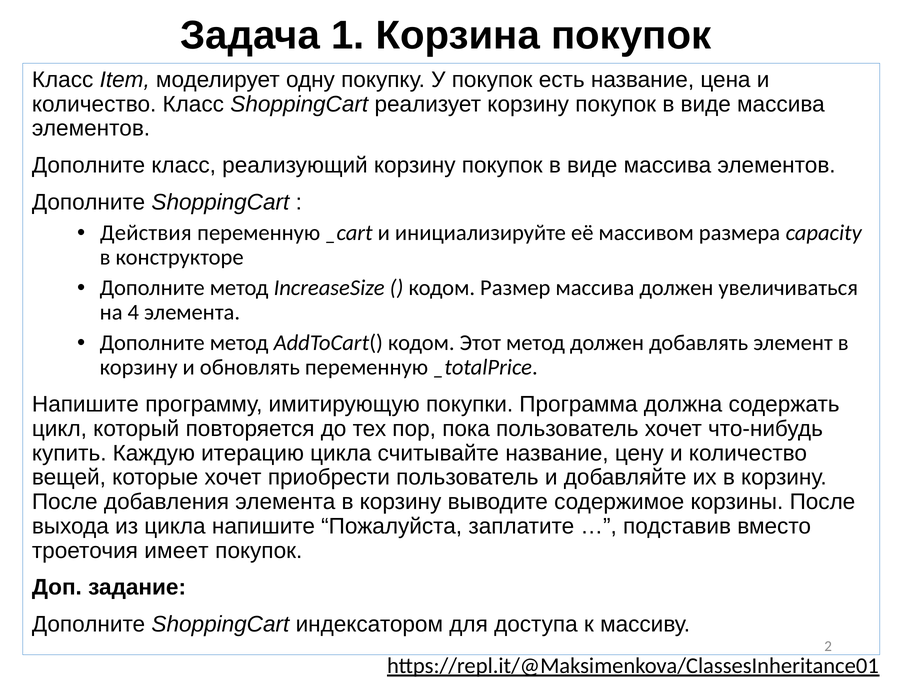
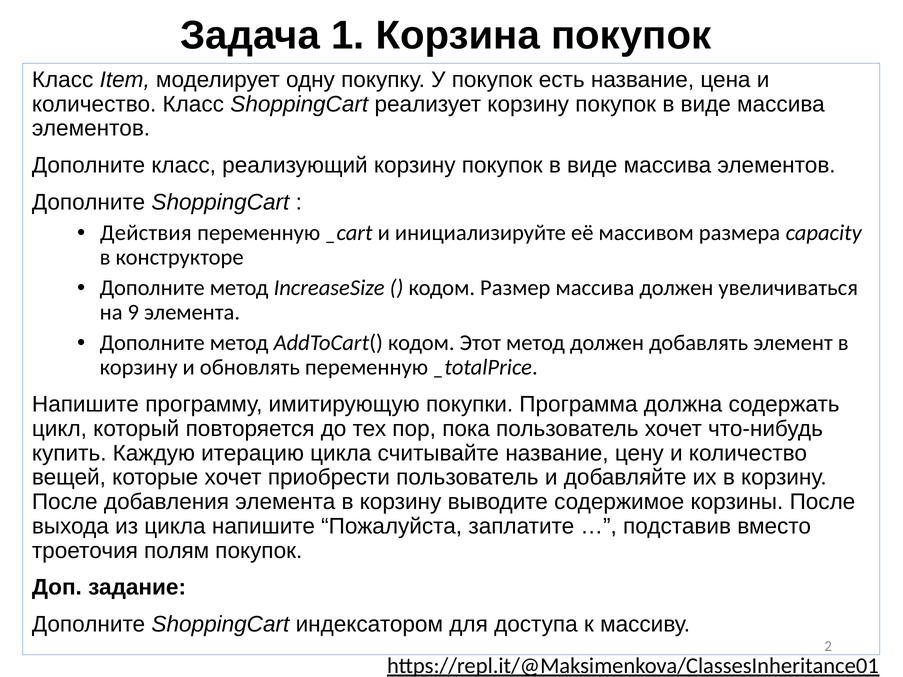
4: 4 -> 9
имеет: имеет -> полям
